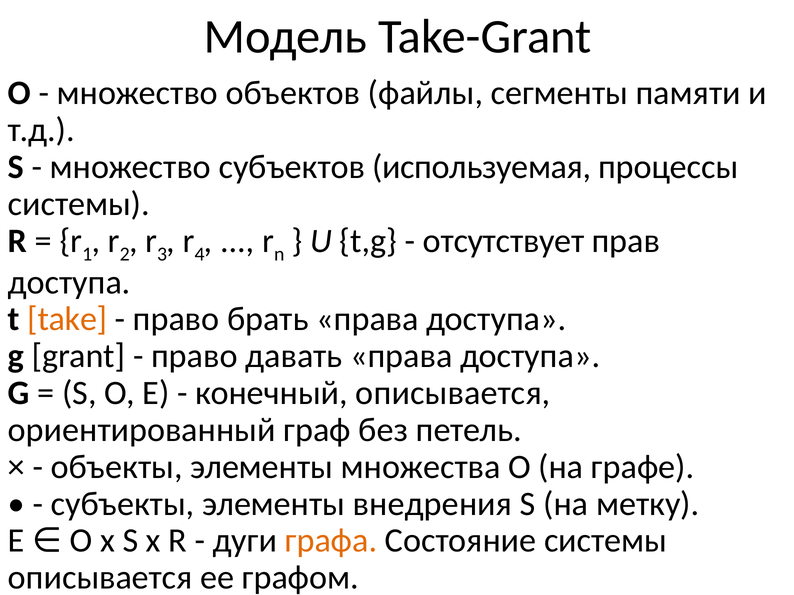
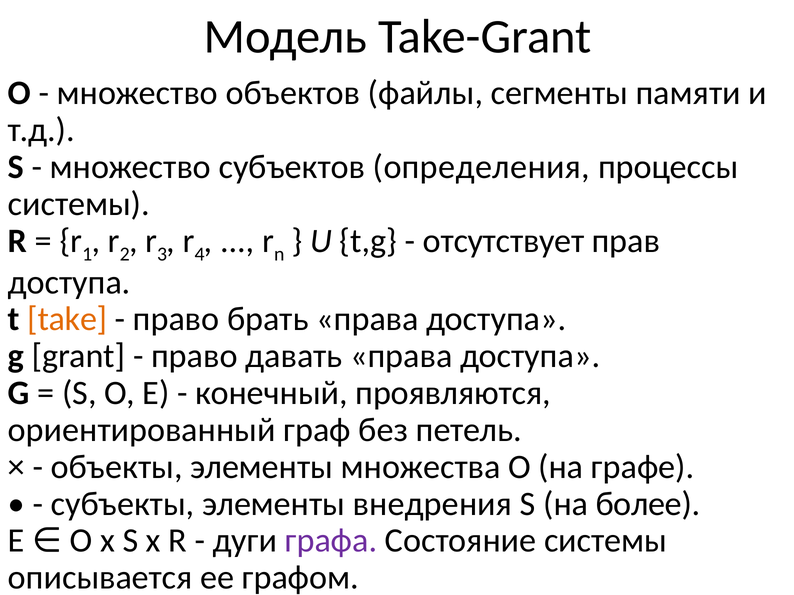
используемая: используемая -> определения
конечный описывается: описывается -> проявляются
метку: метку -> более
графа colour: orange -> purple
